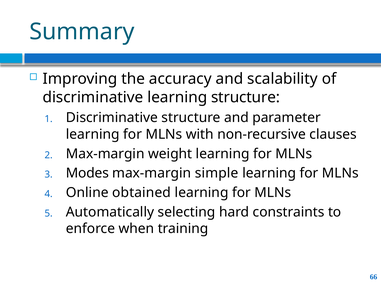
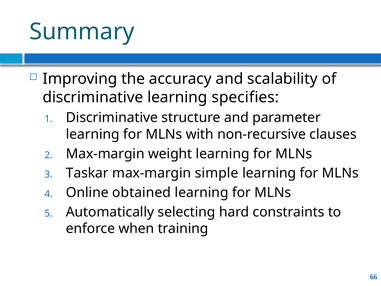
learning structure: structure -> specifies
Modes: Modes -> Taskar
